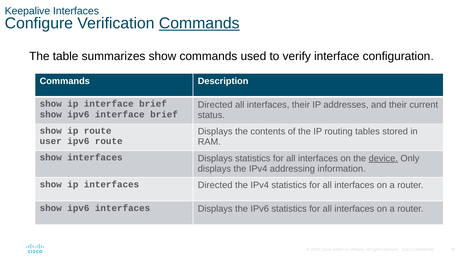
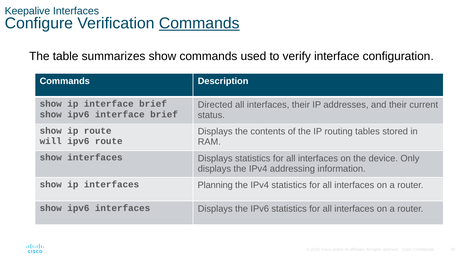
user: user -> will
device underline: present -> none
interfaces Directed: Directed -> Planning
